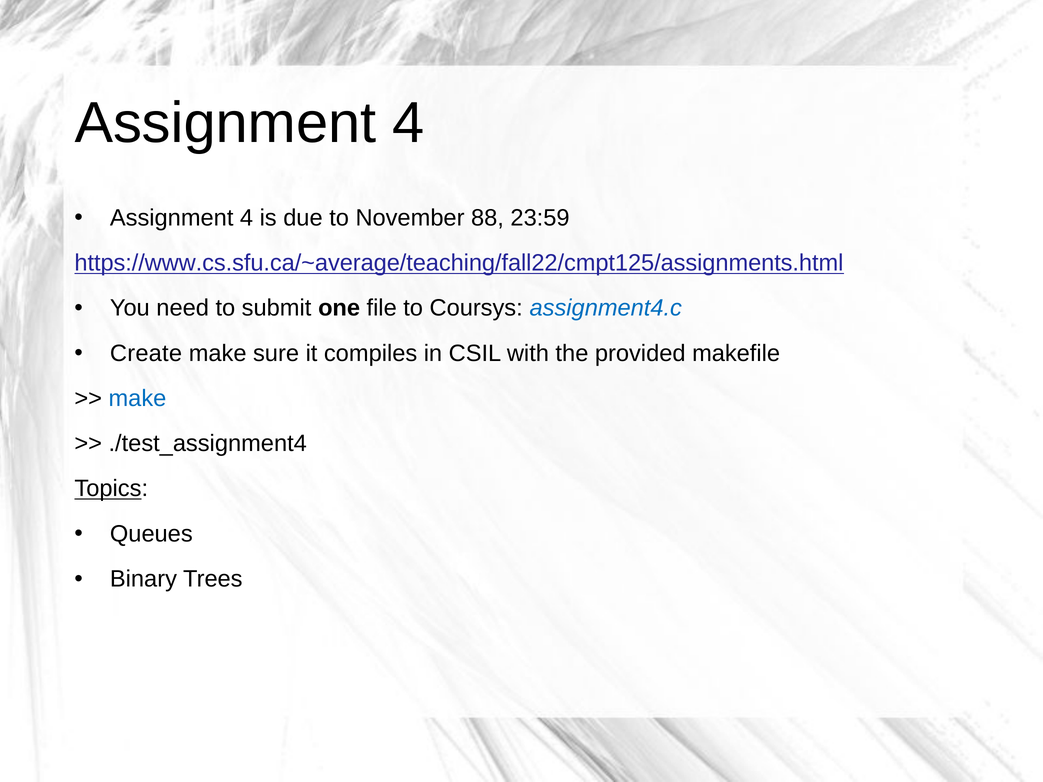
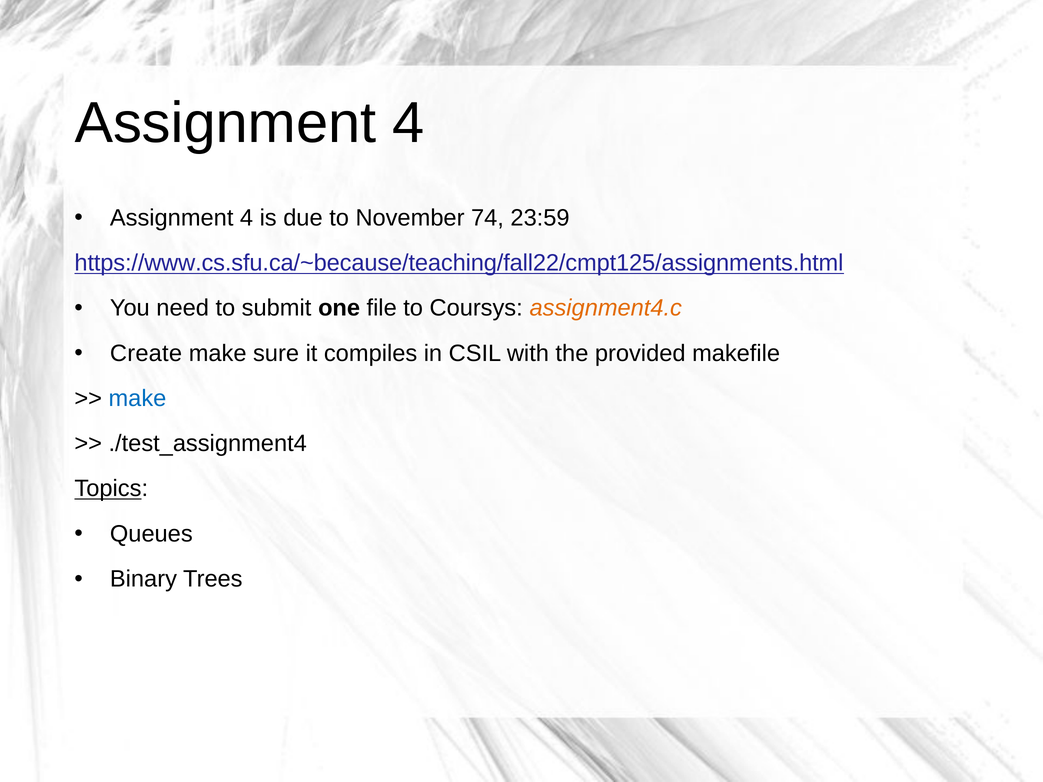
88: 88 -> 74
https://www.cs.sfu.ca/~average/teaching/fall22/cmpt125/assignments.html: https://www.cs.sfu.ca/~average/teaching/fall22/cmpt125/assignments.html -> https://www.cs.sfu.ca/~because/teaching/fall22/cmpt125/assignments.html
assignment4.c colour: blue -> orange
